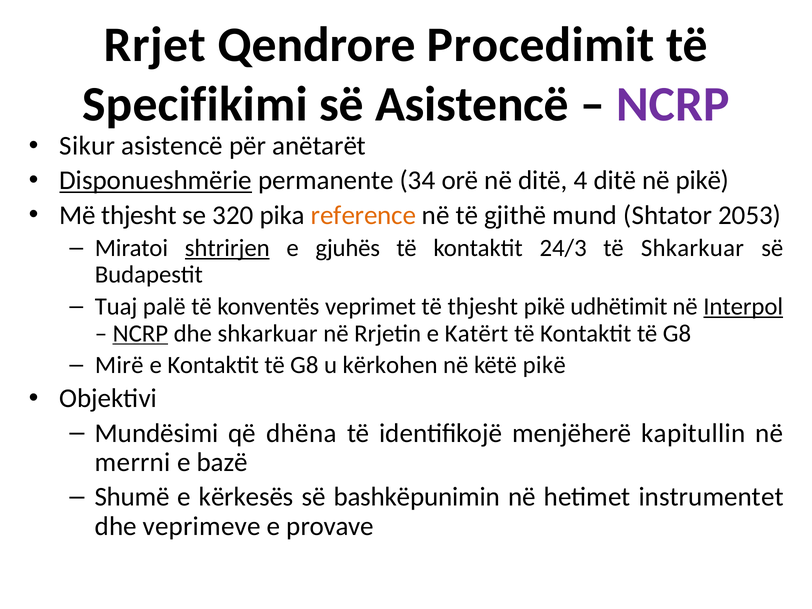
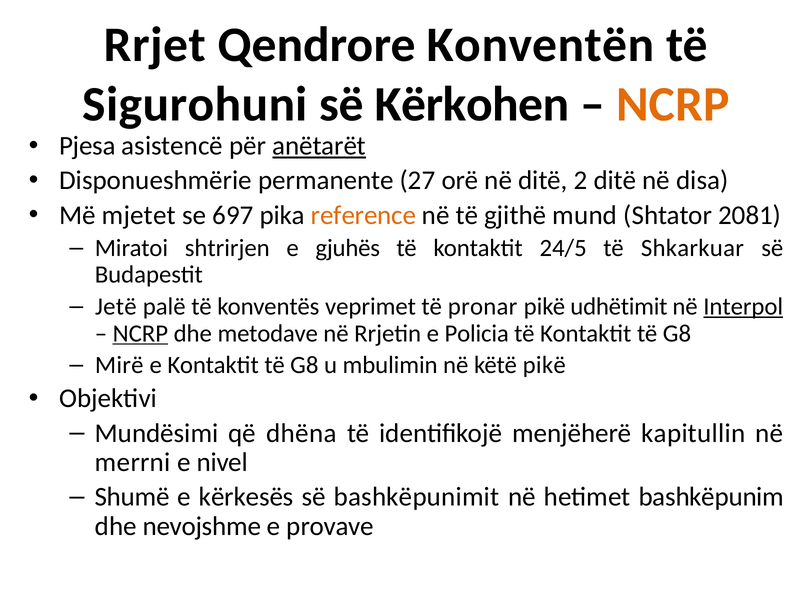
Procedimit: Procedimit -> Konventën
Specifikimi: Specifikimi -> Sigurohuni
së Asistencë: Asistencë -> Kërkohen
NCRP at (673, 104) colour: purple -> orange
Sikur: Sikur -> Pjesa
anëtarët underline: none -> present
Disponueshmërie underline: present -> none
34: 34 -> 27
4: 4 -> 2
në pikë: pikë -> disa
Më thjesht: thjesht -> mjetet
320: 320 -> 697
2053: 2053 -> 2081
shtrirjen underline: present -> none
24/3: 24/3 -> 24/5
Tuaj: Tuaj -> Jetë
të thjesht: thjesht -> pronar
dhe shkarkuar: shkarkuar -> metodave
Katërt: Katërt -> Policia
kërkohen: kërkohen -> mbulimin
bazë: bazë -> nivel
bashkëpunimin: bashkëpunimin -> bashkëpunimit
instrumentet: instrumentet -> bashkëpunim
veprimeve: veprimeve -> nevojshme
